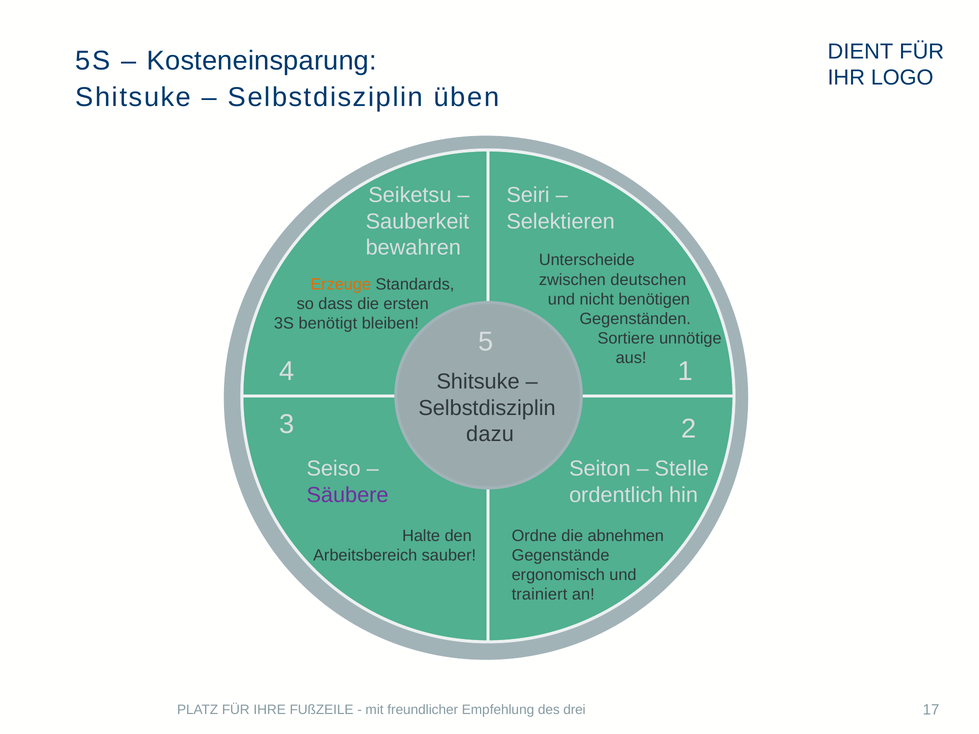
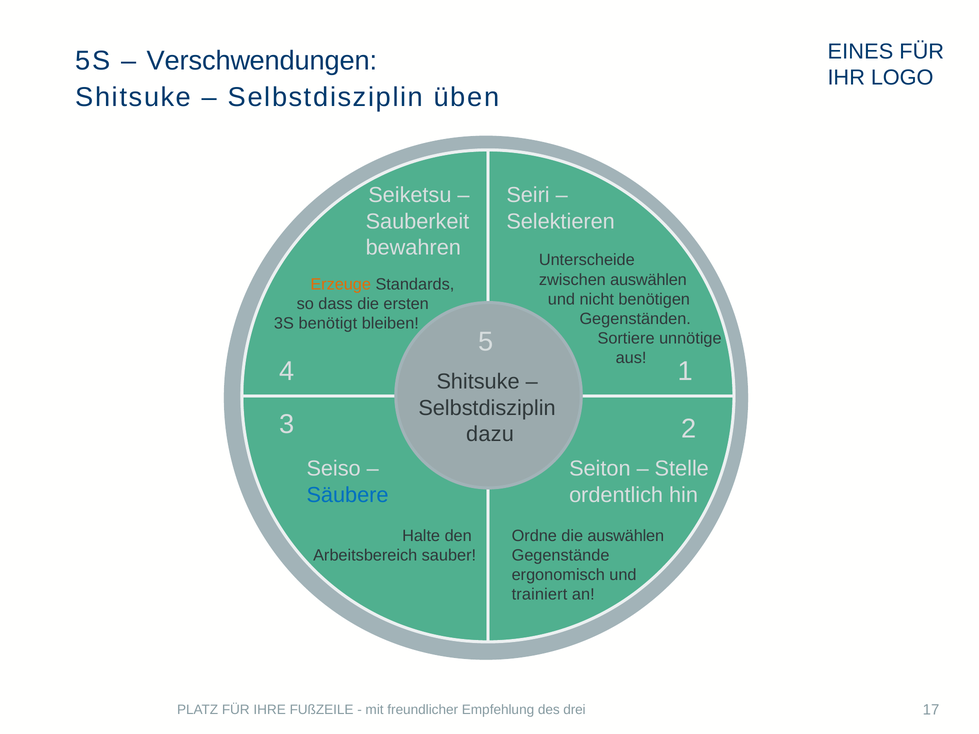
DIENT: DIENT -> EINES
Kosteneinsparung: Kosteneinsparung -> Verschwendungen
zwischen deutschen: deutschen -> auswählen
Säubere colour: purple -> blue
die abnehmen: abnehmen -> auswählen
